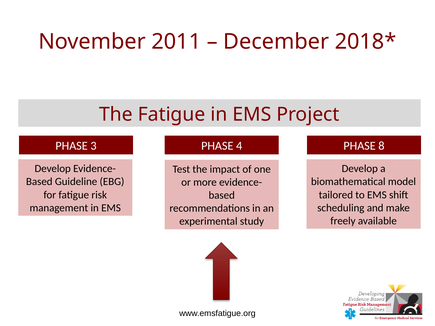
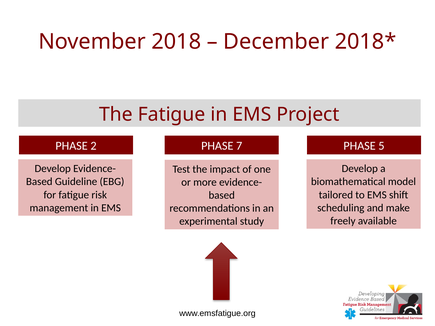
2011: 2011 -> 2018
3: 3 -> 2
4: 4 -> 7
8: 8 -> 5
